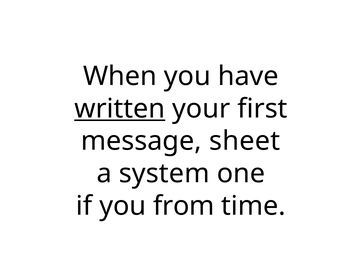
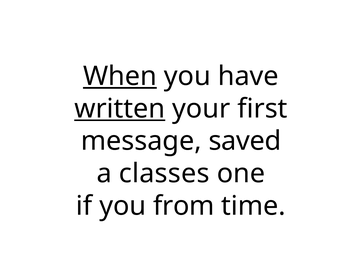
When underline: none -> present
sheet: sheet -> saved
system: system -> classes
